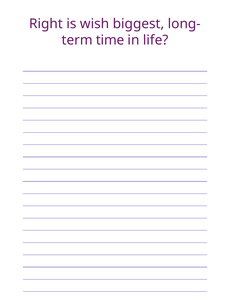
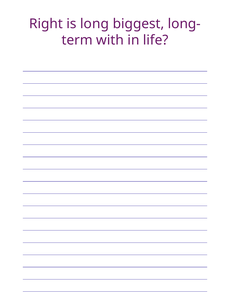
wish: wish -> long
time: time -> with
